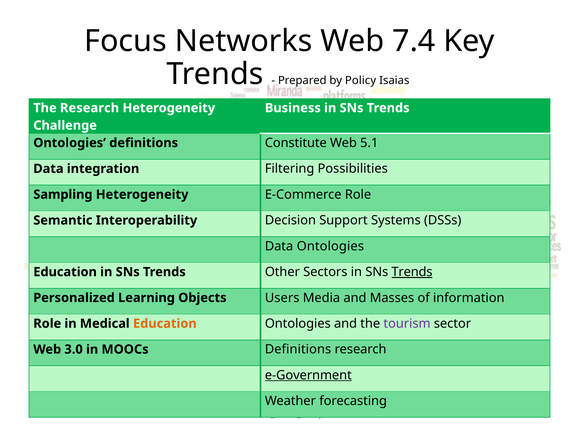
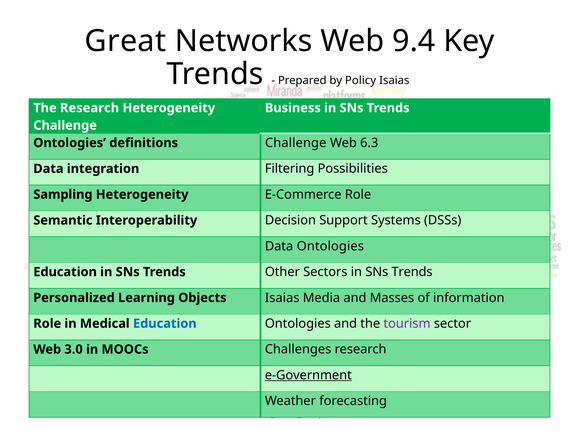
Focus: Focus -> Great
7.4: 7.4 -> 9.4
definitions Constitute: Constitute -> Challenge
5.1: 5.1 -> 6.3
Trends at (412, 272) underline: present -> none
Objects Users: Users -> Isaias
Education at (165, 324) colour: orange -> blue
MOOCs Definitions: Definitions -> Challenges
